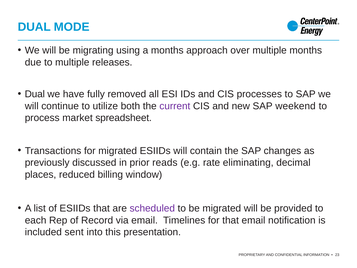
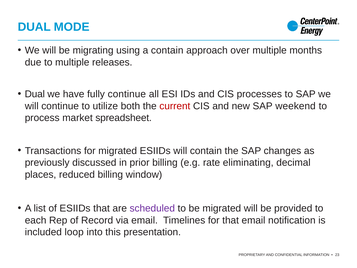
a months: months -> contain
fully removed: removed -> continue
current colour: purple -> red
prior reads: reads -> billing
sent: sent -> loop
